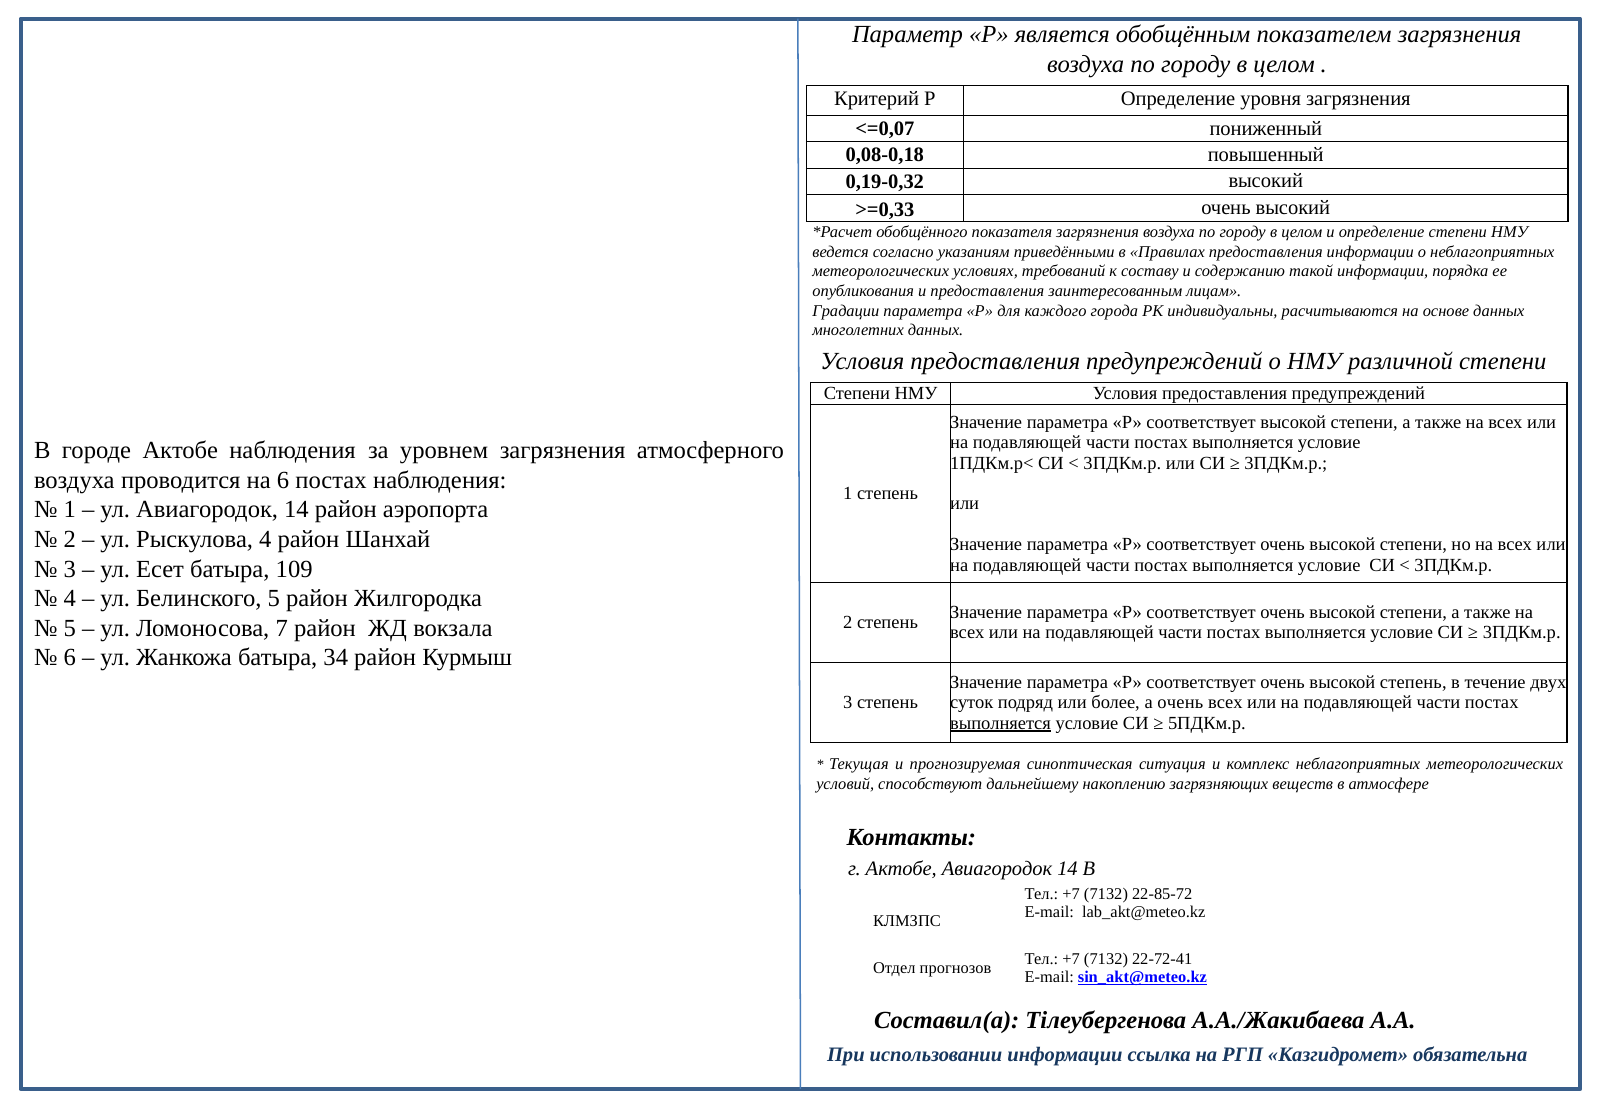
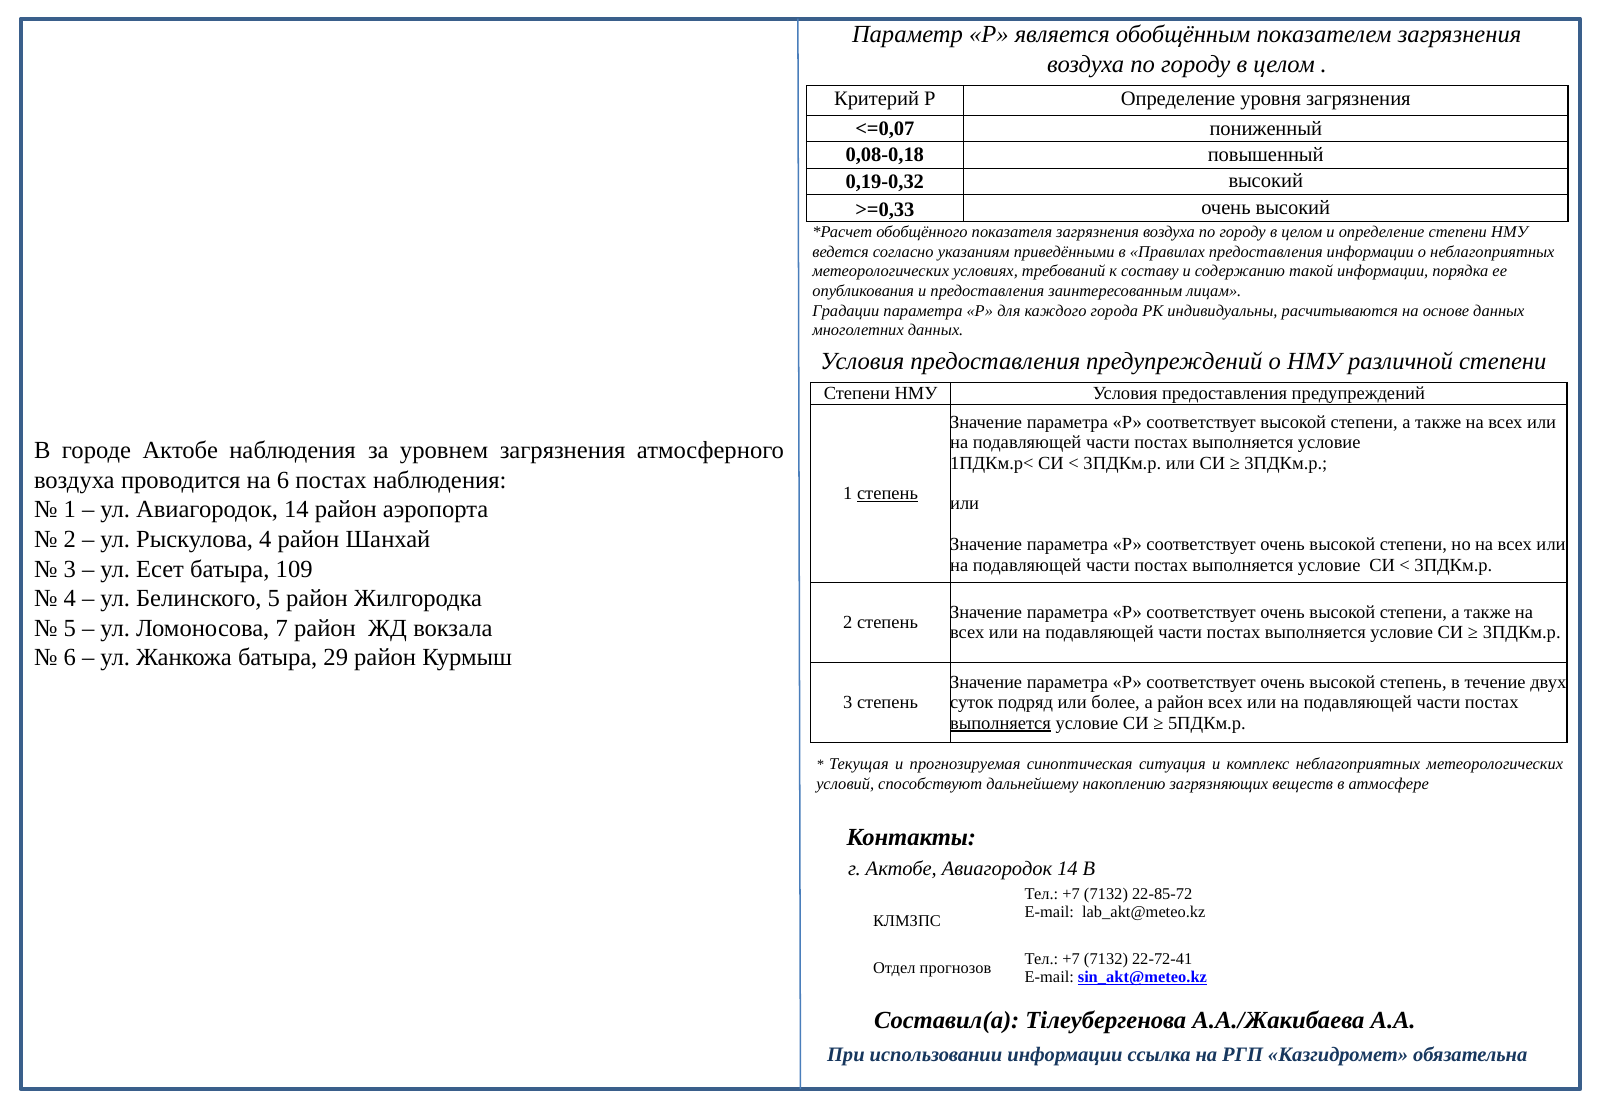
степень at (887, 494) underline: none -> present
34: 34 -> 29
а очень: очень -> район
